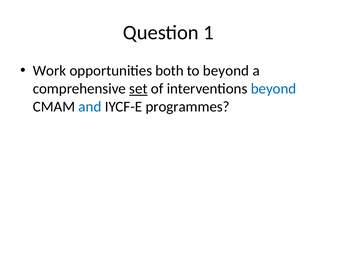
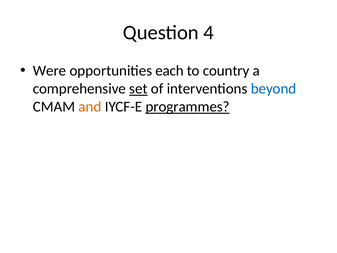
1: 1 -> 4
Work: Work -> Were
both: both -> each
to beyond: beyond -> country
and colour: blue -> orange
programmes underline: none -> present
